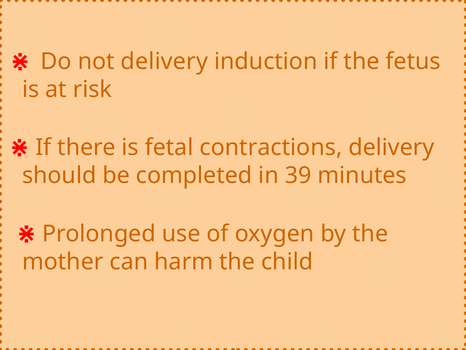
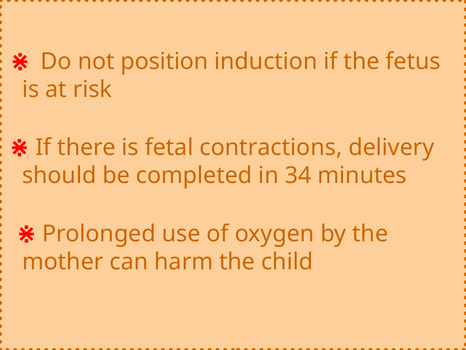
not delivery: delivery -> position
39: 39 -> 34
